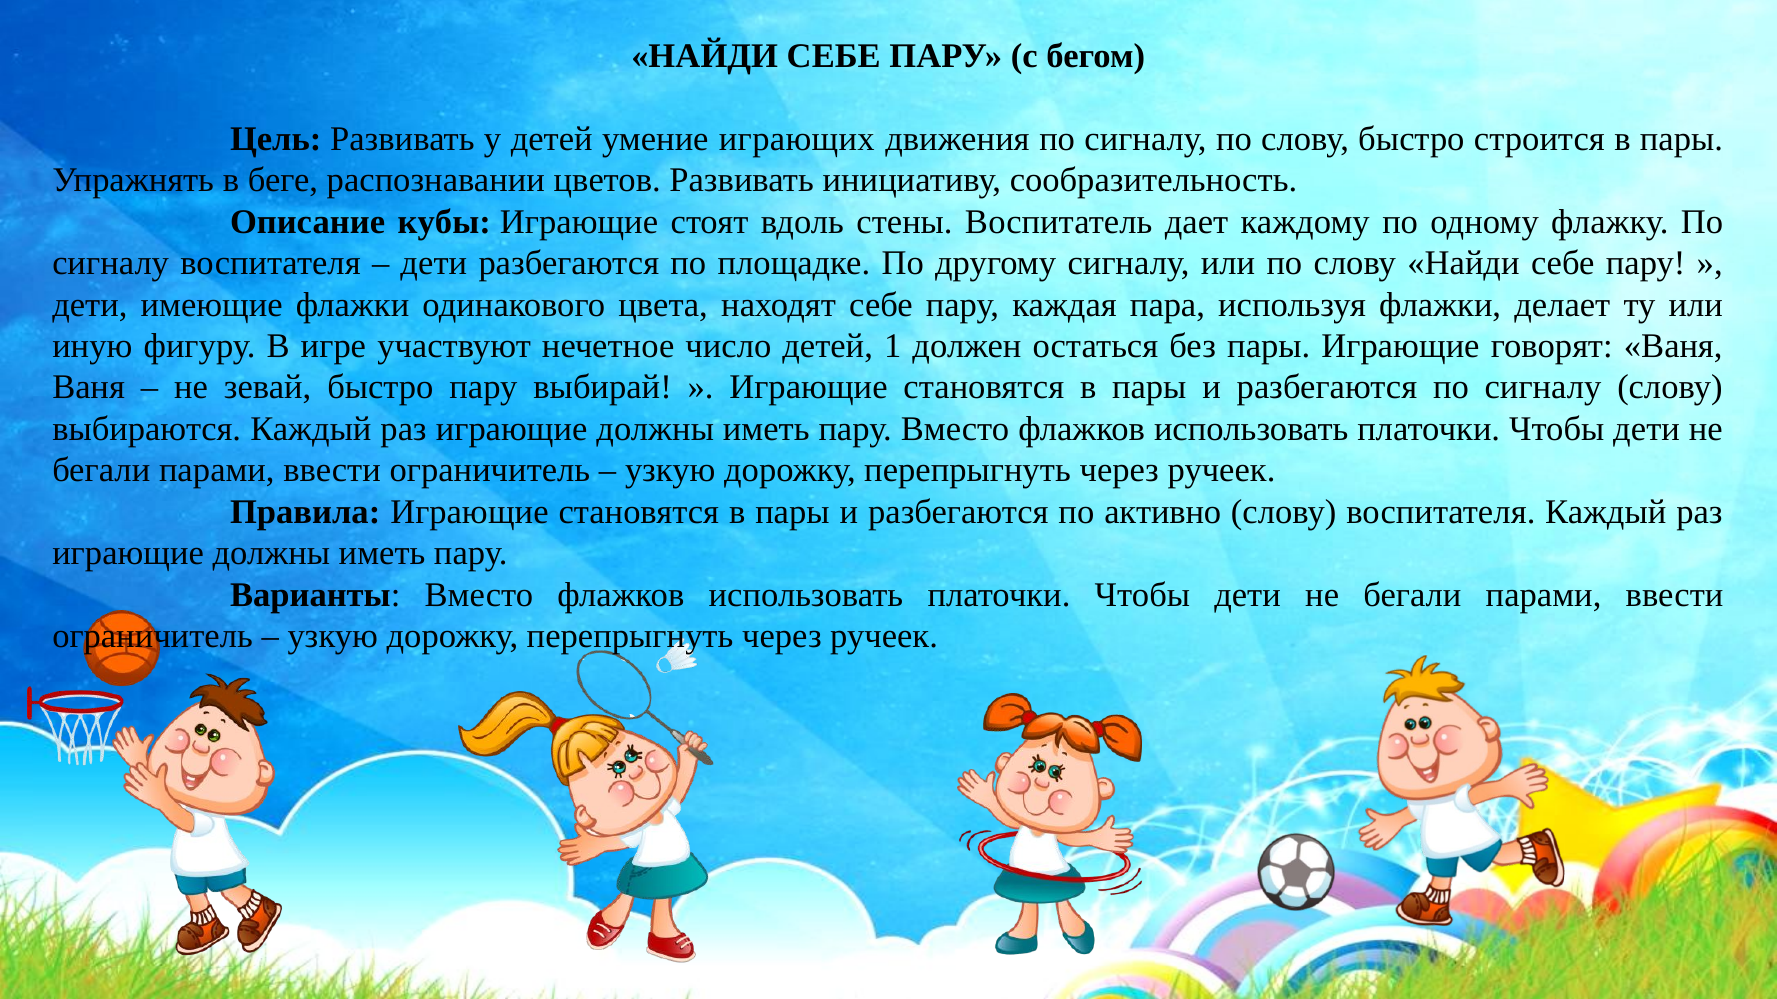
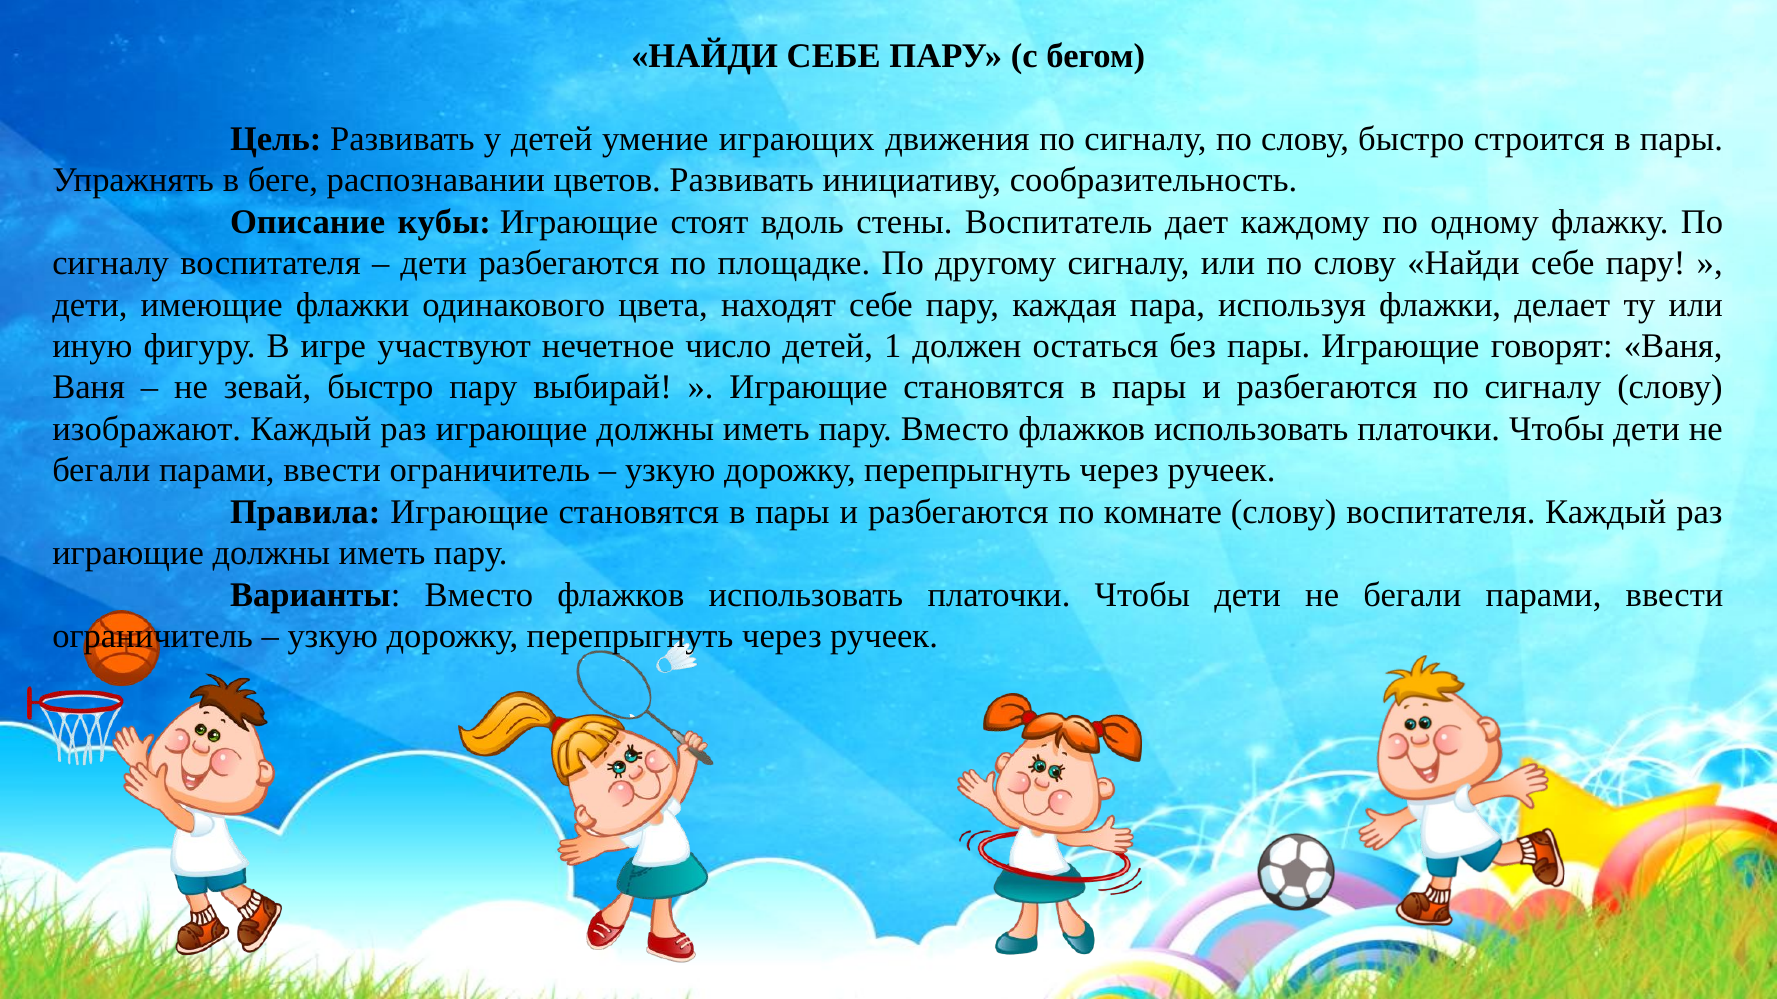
выбираются: выбираются -> изображают
активно: активно -> комнате
